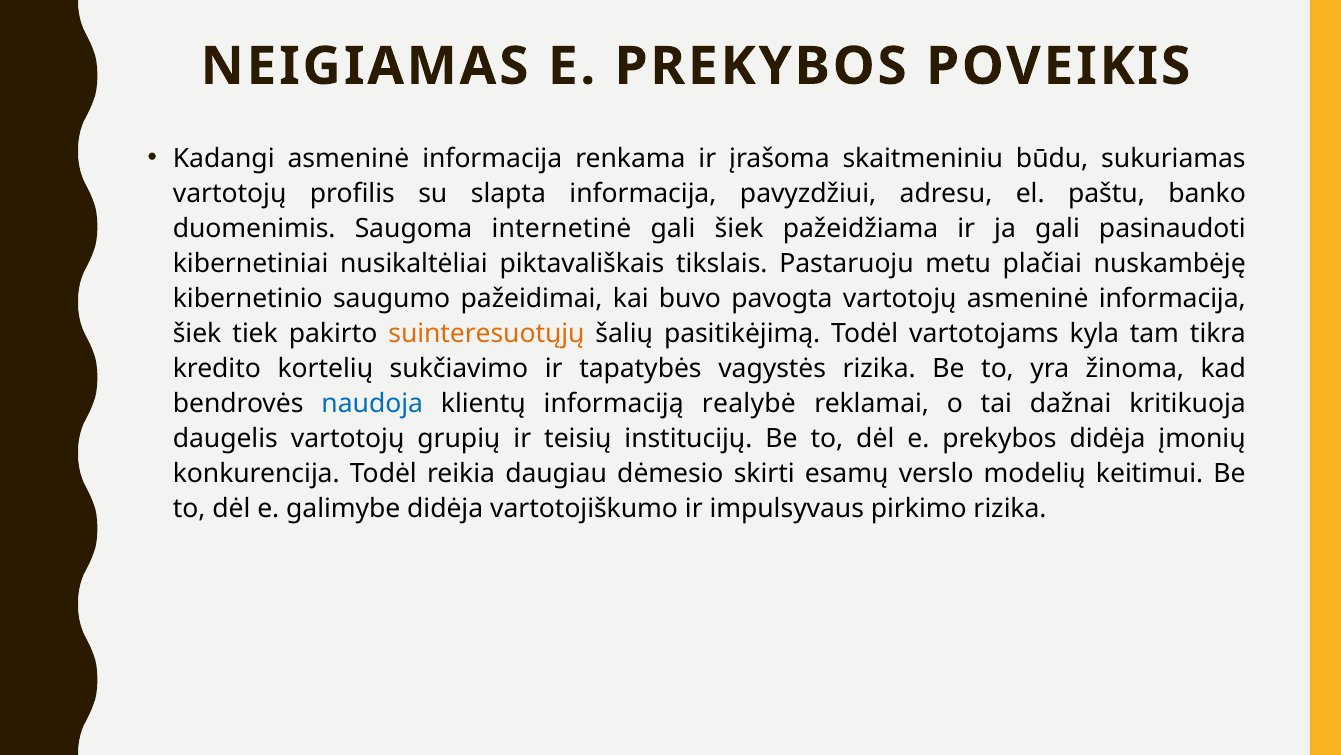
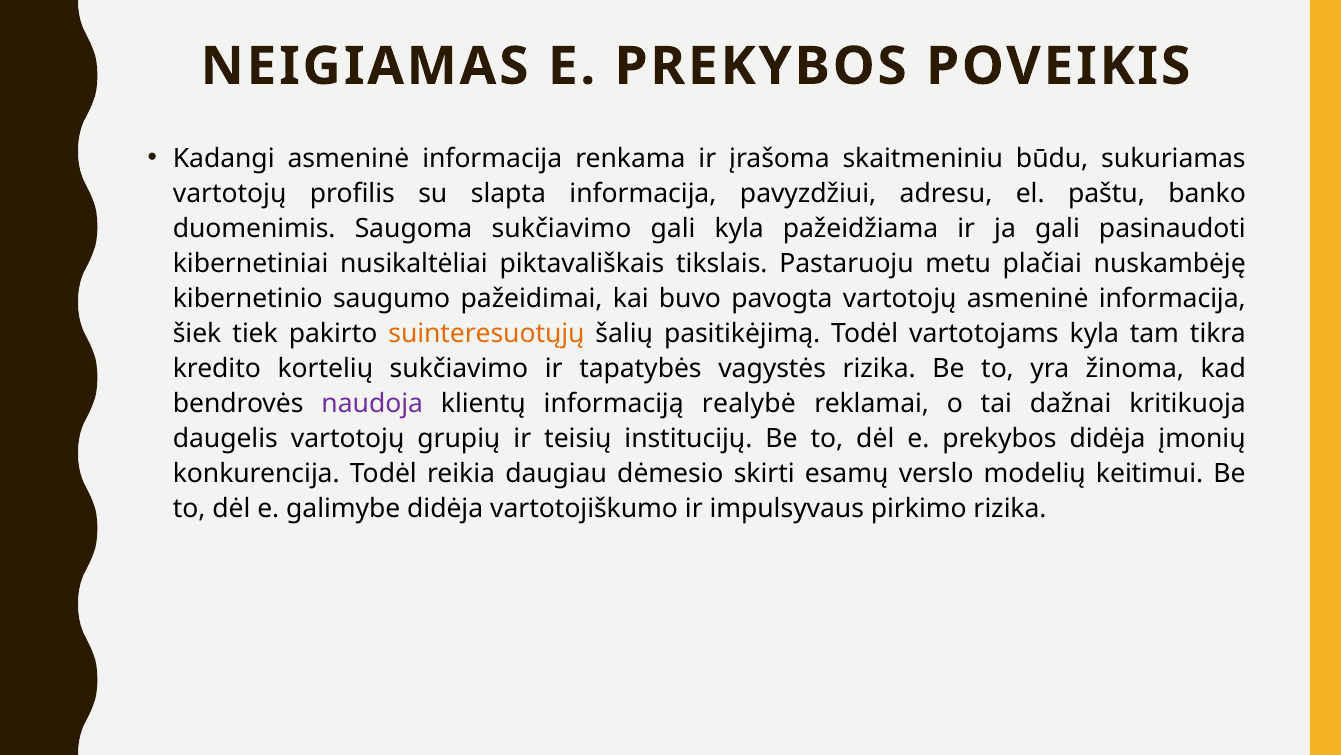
Saugoma internetinė: internetinė -> sukčiavimo
gali šiek: šiek -> kyla
naudoja colour: blue -> purple
